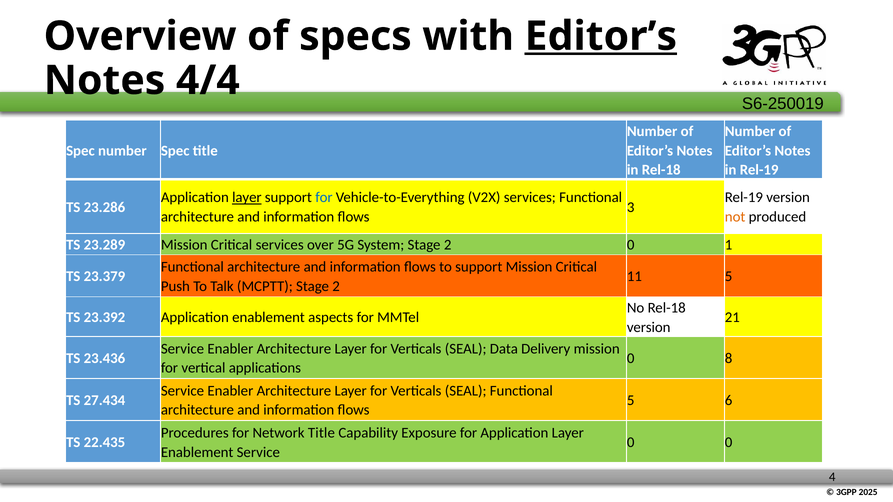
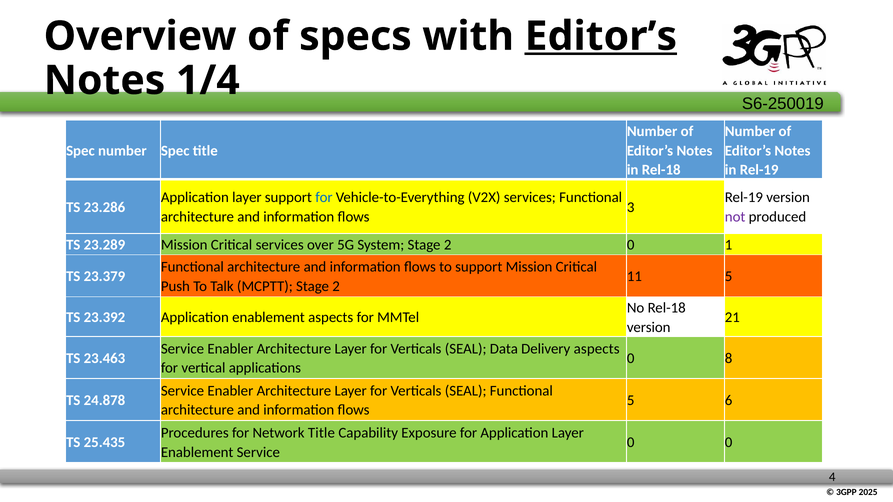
4/4: 4/4 -> 1/4
layer at (247, 198) underline: present -> none
not colour: orange -> purple
Delivery mission: mission -> aspects
23.436: 23.436 -> 23.463
27.434: 27.434 -> 24.878
22.435: 22.435 -> 25.435
